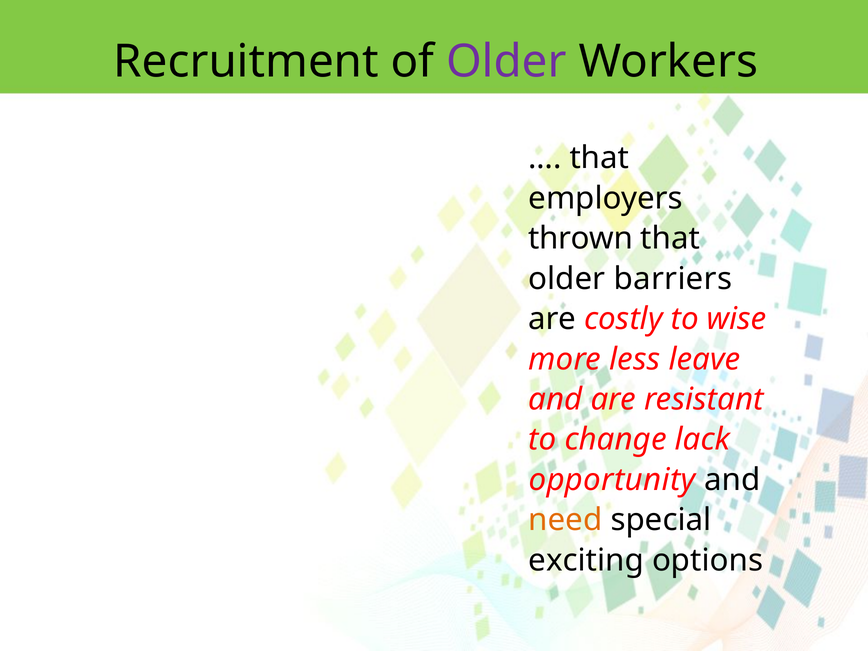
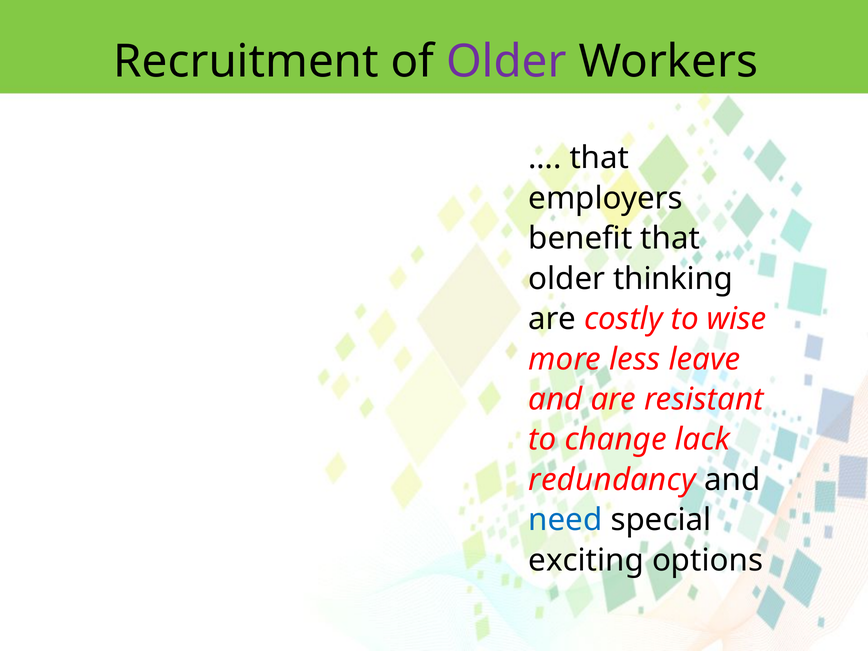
thrown: thrown -> benefit
barriers: barriers -> thinking
opportunity: opportunity -> redundancy
need colour: orange -> blue
